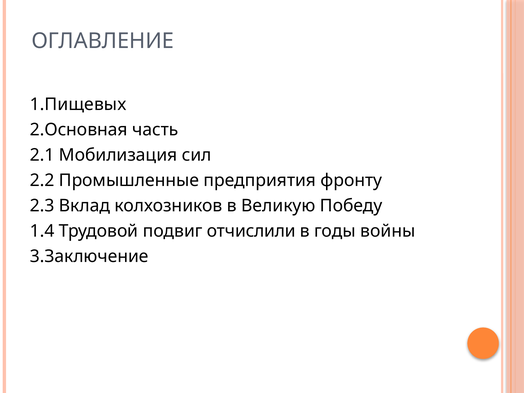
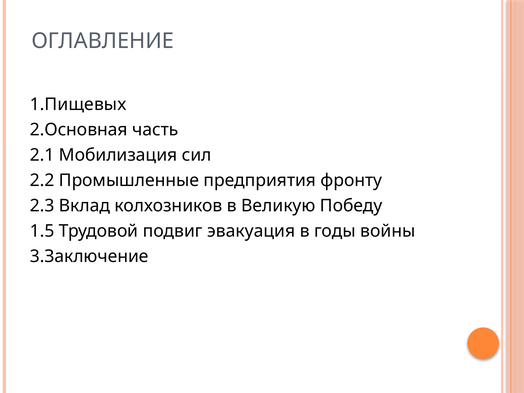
1.4: 1.4 -> 1.5
отчислили: отчислили -> эвакуация
